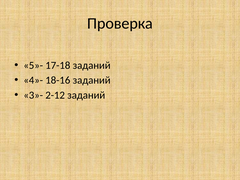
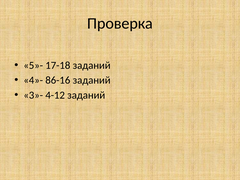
18-16: 18-16 -> 86-16
2-12: 2-12 -> 4-12
